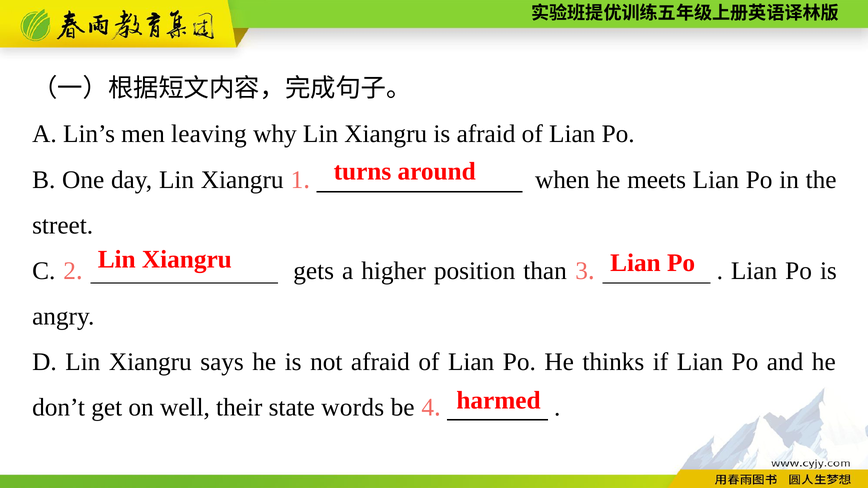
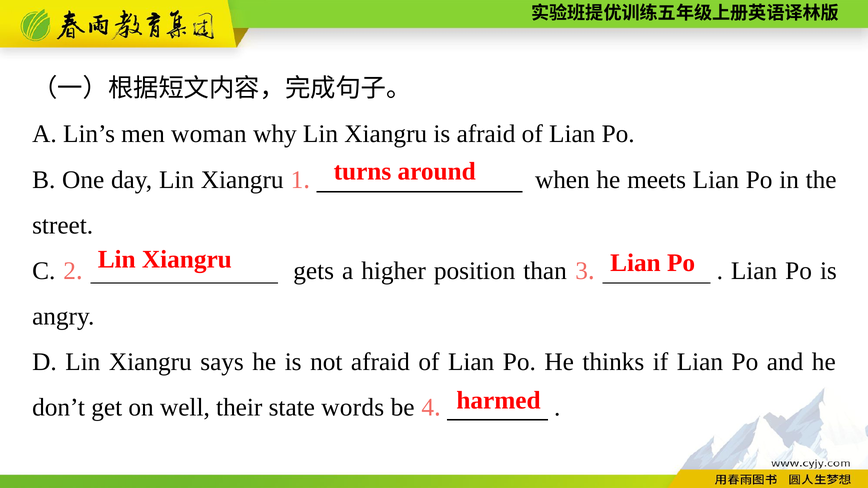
leaving: leaving -> woman
